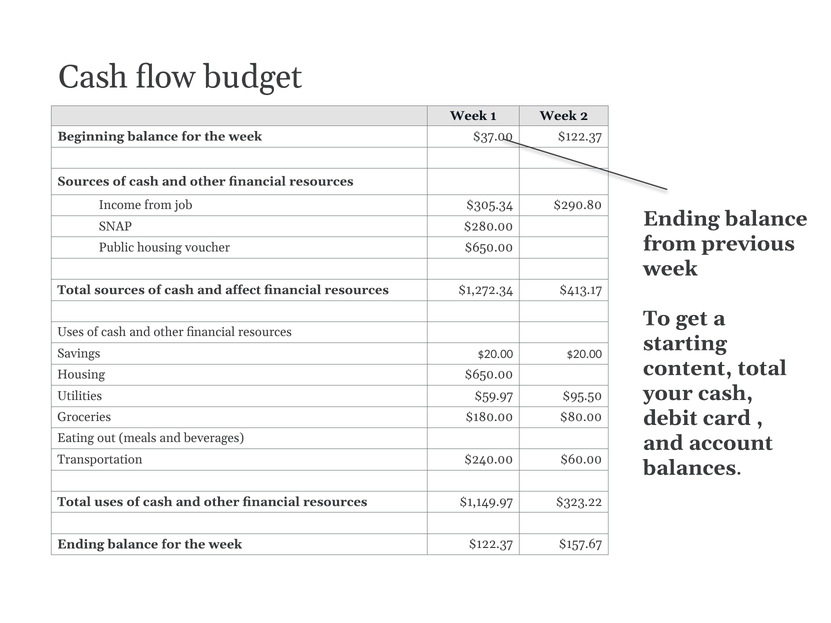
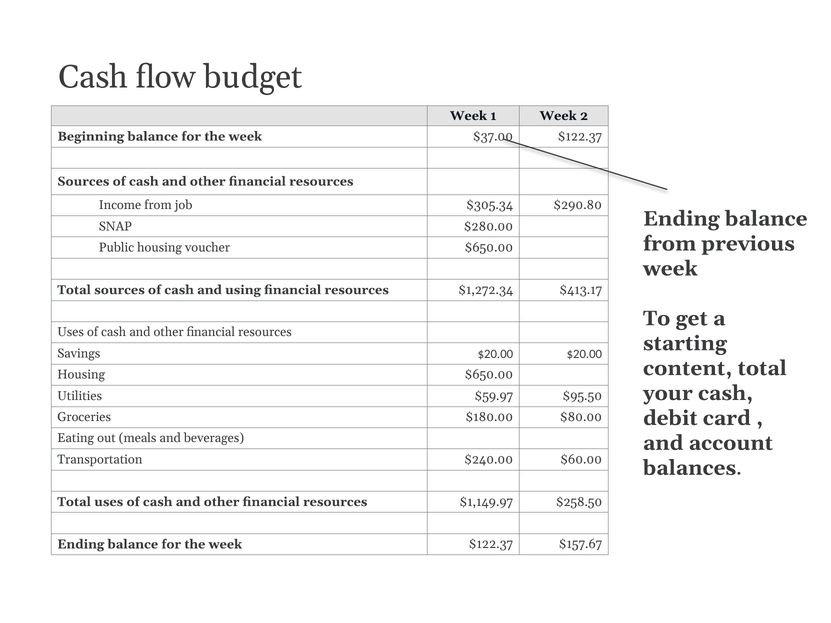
affect: affect -> using
$323.22: $323.22 -> $258.50
